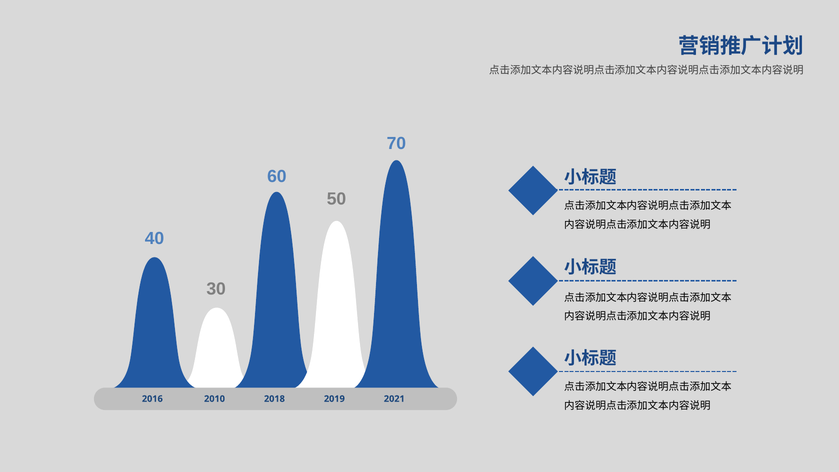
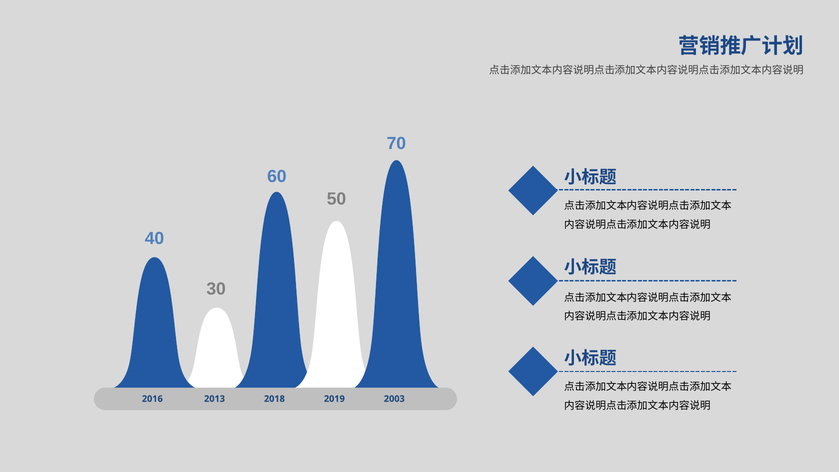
2010: 2010 -> 2013
2021: 2021 -> 2003
